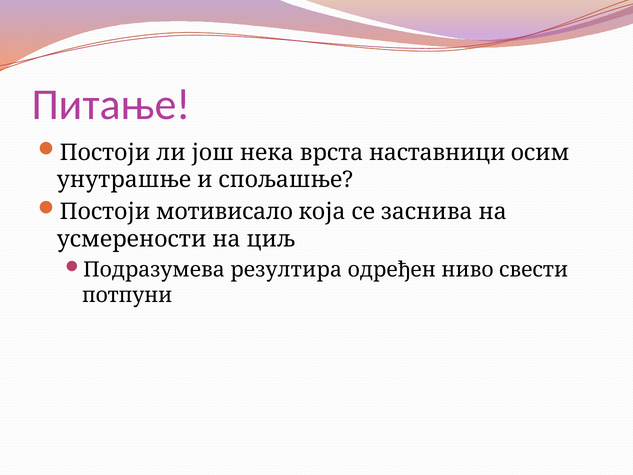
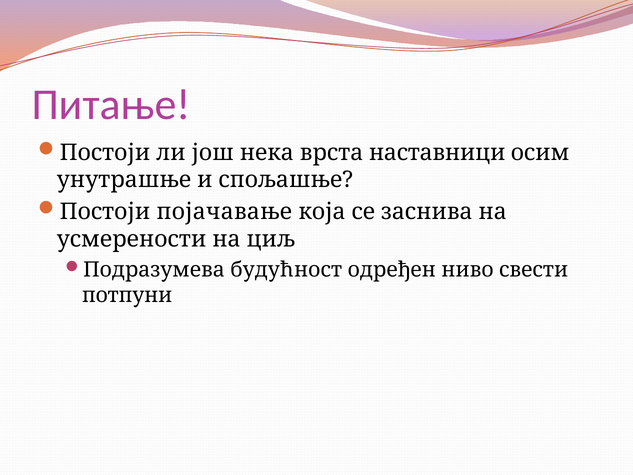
мотивисало: мотивисало -> појачавање
резултира: резултира -> будућност
